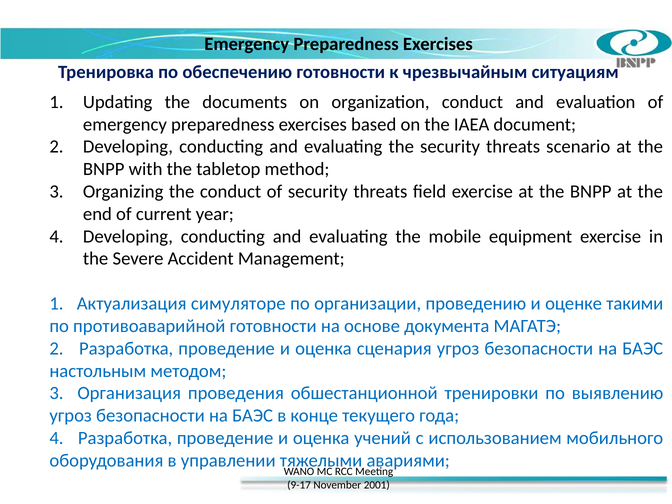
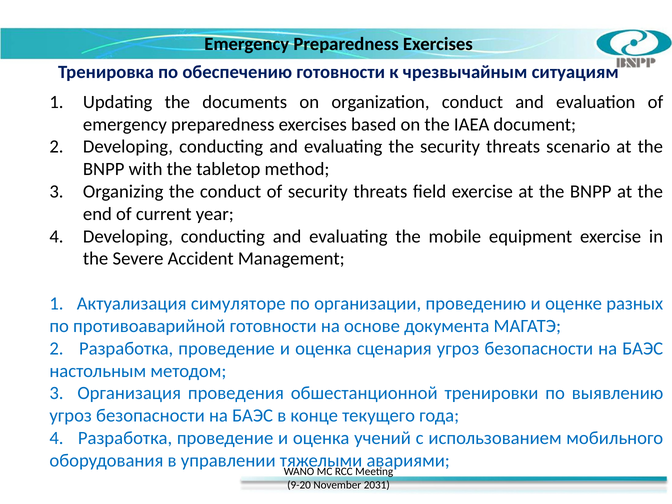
такими: такими -> разных
9-17: 9-17 -> 9-20
2001: 2001 -> 2031
